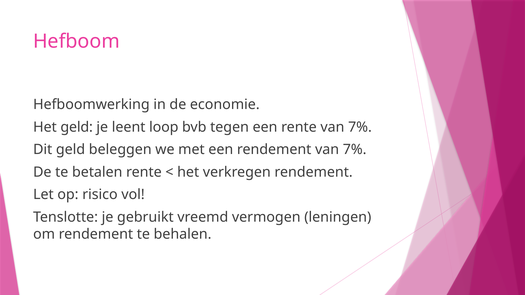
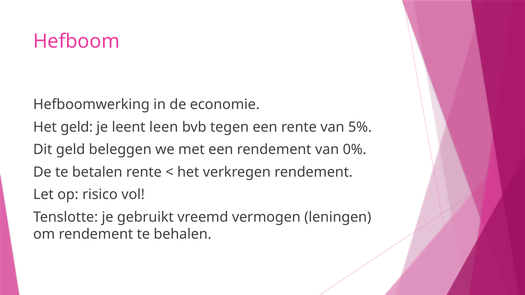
loop: loop -> leen
rente van 7%: 7% -> 5%
rendement van 7%: 7% -> 0%
